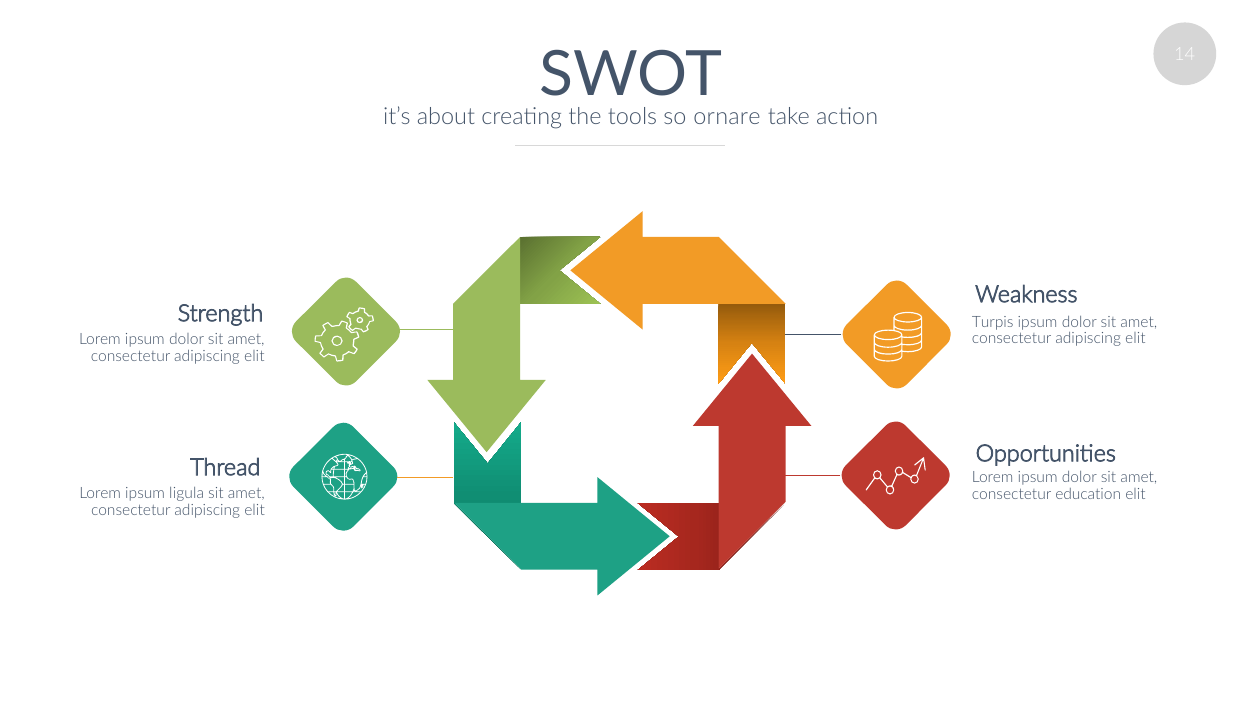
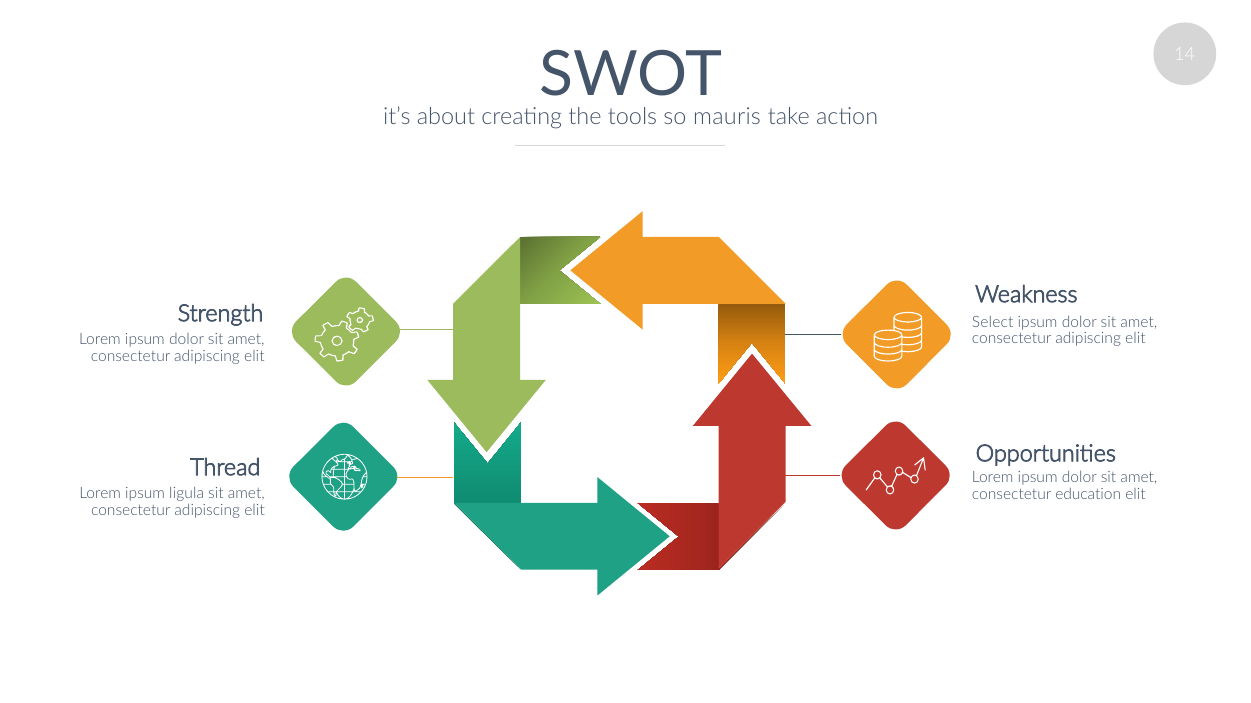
ornare: ornare -> mauris
Turpis: Turpis -> Select
